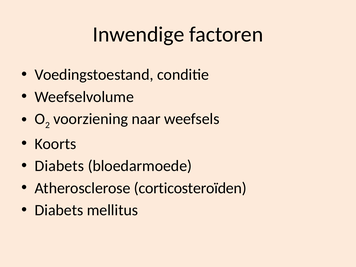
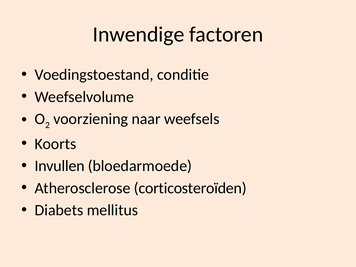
Diabets at (59, 166): Diabets -> Invullen
